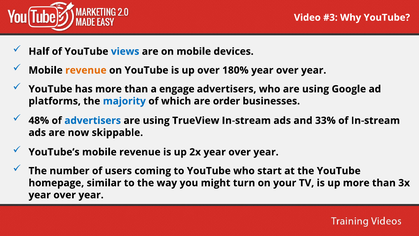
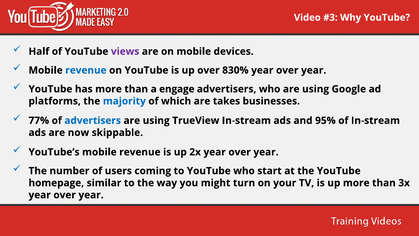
views colour: blue -> purple
revenue at (86, 70) colour: orange -> blue
180%: 180% -> 830%
order: order -> takes
48%: 48% -> 77%
33%: 33% -> 95%
